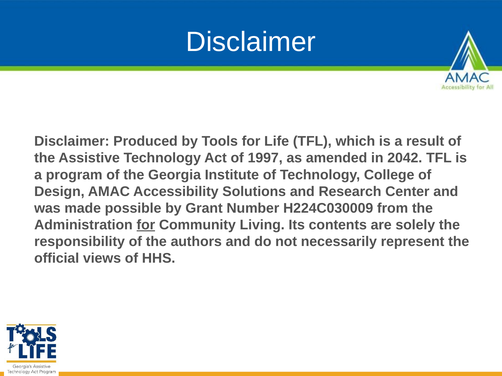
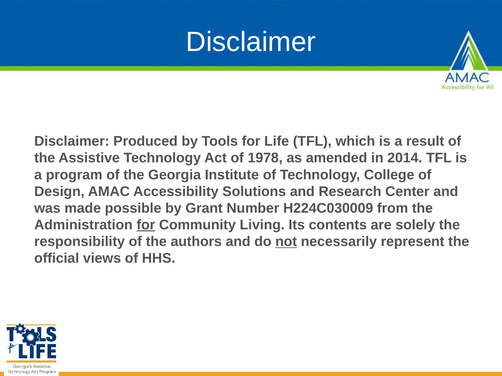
1997: 1997 -> 1978
2042: 2042 -> 2014
not underline: none -> present
